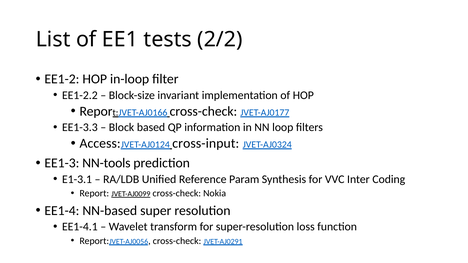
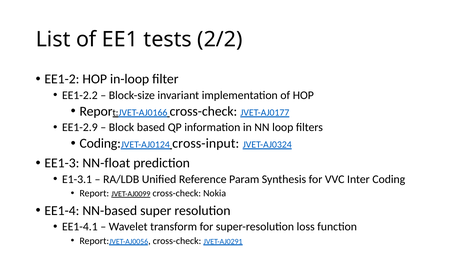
EE1-3.3: EE1-3.3 -> EE1-2.9
Access at (100, 144): Access -> Coding
NN-tools: NN-tools -> NN-float
